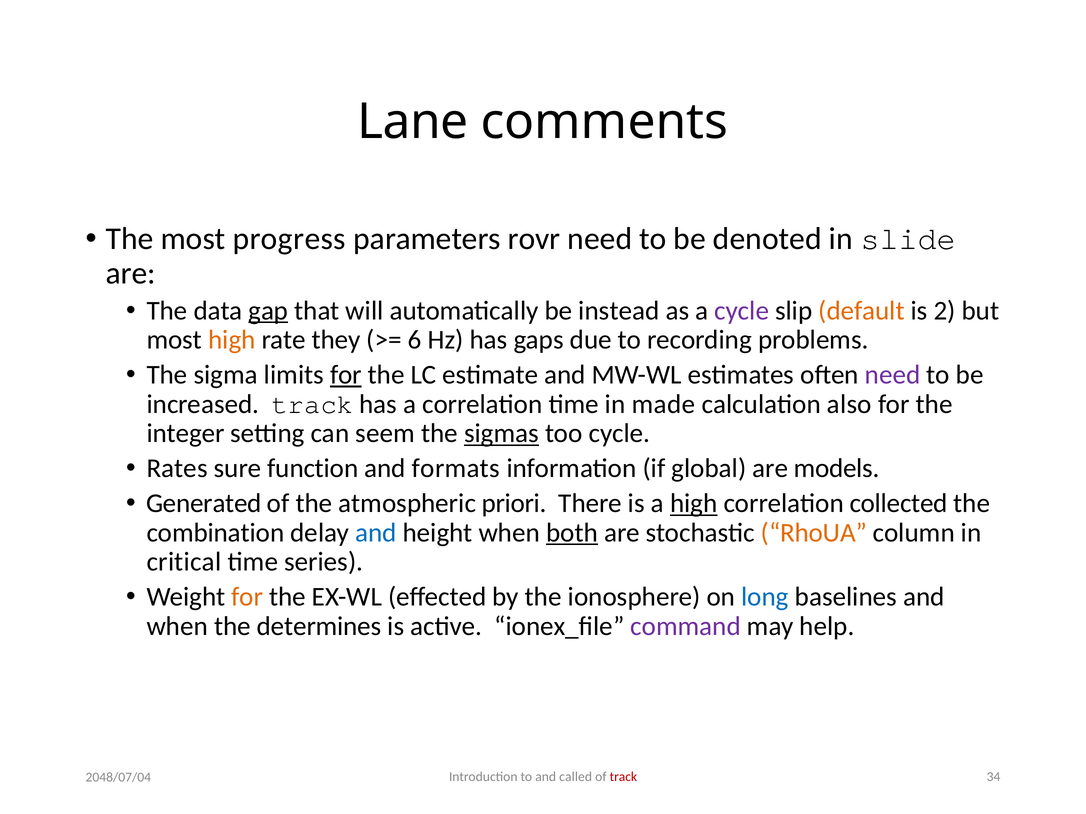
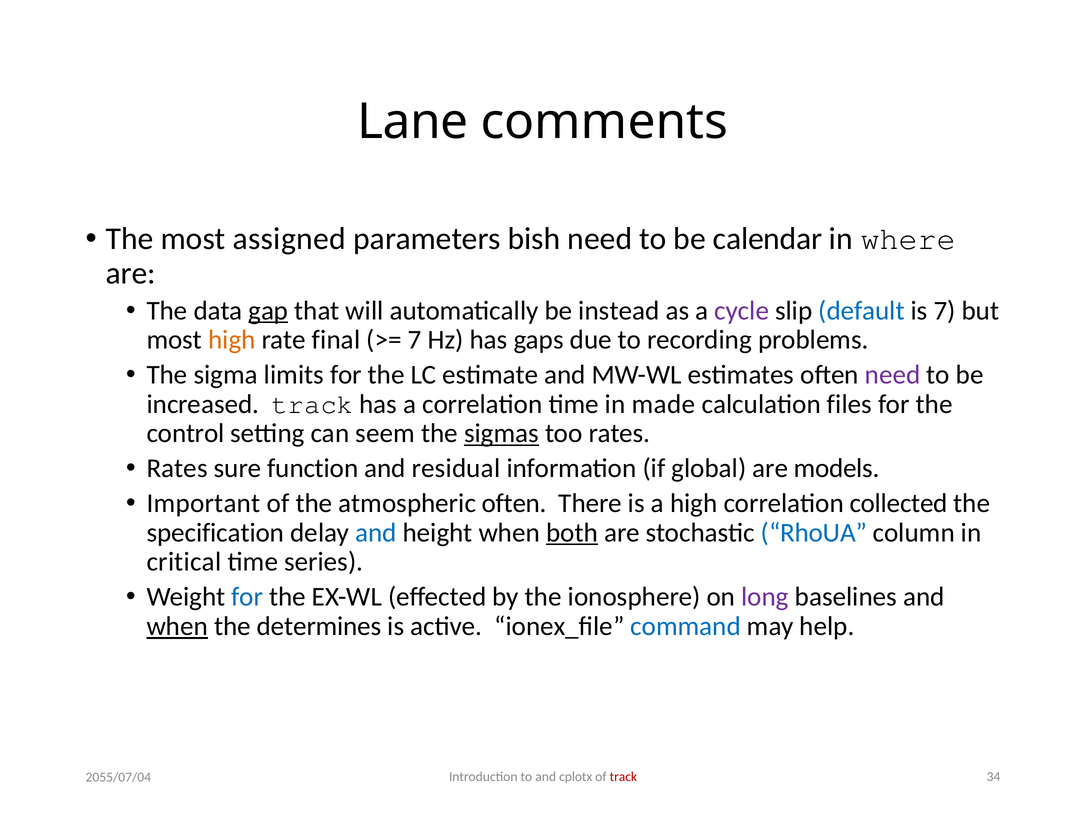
progress: progress -> assigned
rovr: rovr -> bish
denoted: denoted -> calendar
slide: slide -> where
default colour: orange -> blue
is 2: 2 -> 7
they: they -> final
6 at (415, 340): 6 -> 7
for at (346, 375) underline: present -> none
also: also -> files
integer: integer -> control
too cycle: cycle -> rates
formats: formats -> residual
Generated: Generated -> Important
atmospheric priori: priori -> often
high at (694, 504) underline: present -> none
combination: combination -> specification
RhoUA colour: orange -> blue
for at (247, 597) colour: orange -> blue
long colour: blue -> purple
when at (177, 627) underline: none -> present
command colour: purple -> blue
called: called -> cplotx
2048/07/04: 2048/07/04 -> 2055/07/04
